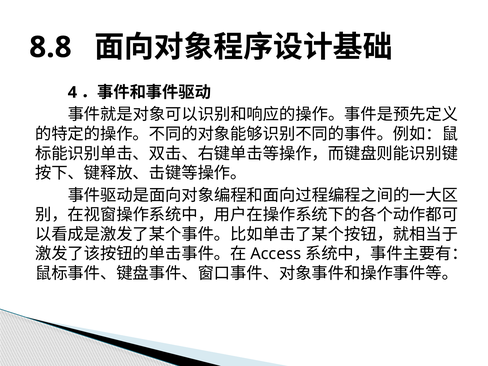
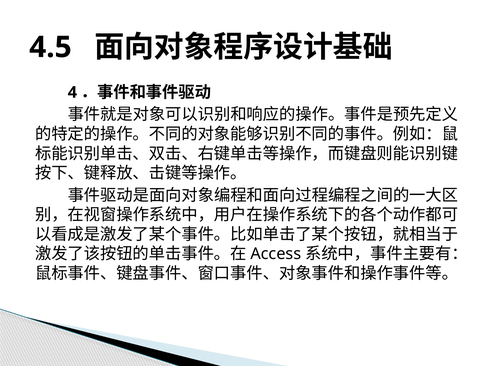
8.8: 8.8 -> 4.5
